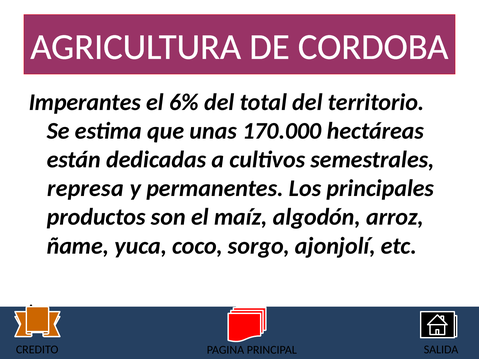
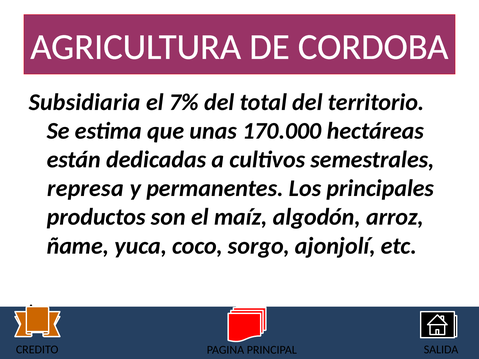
Imperantes: Imperantes -> Subsidiaria
6%: 6% -> 7%
